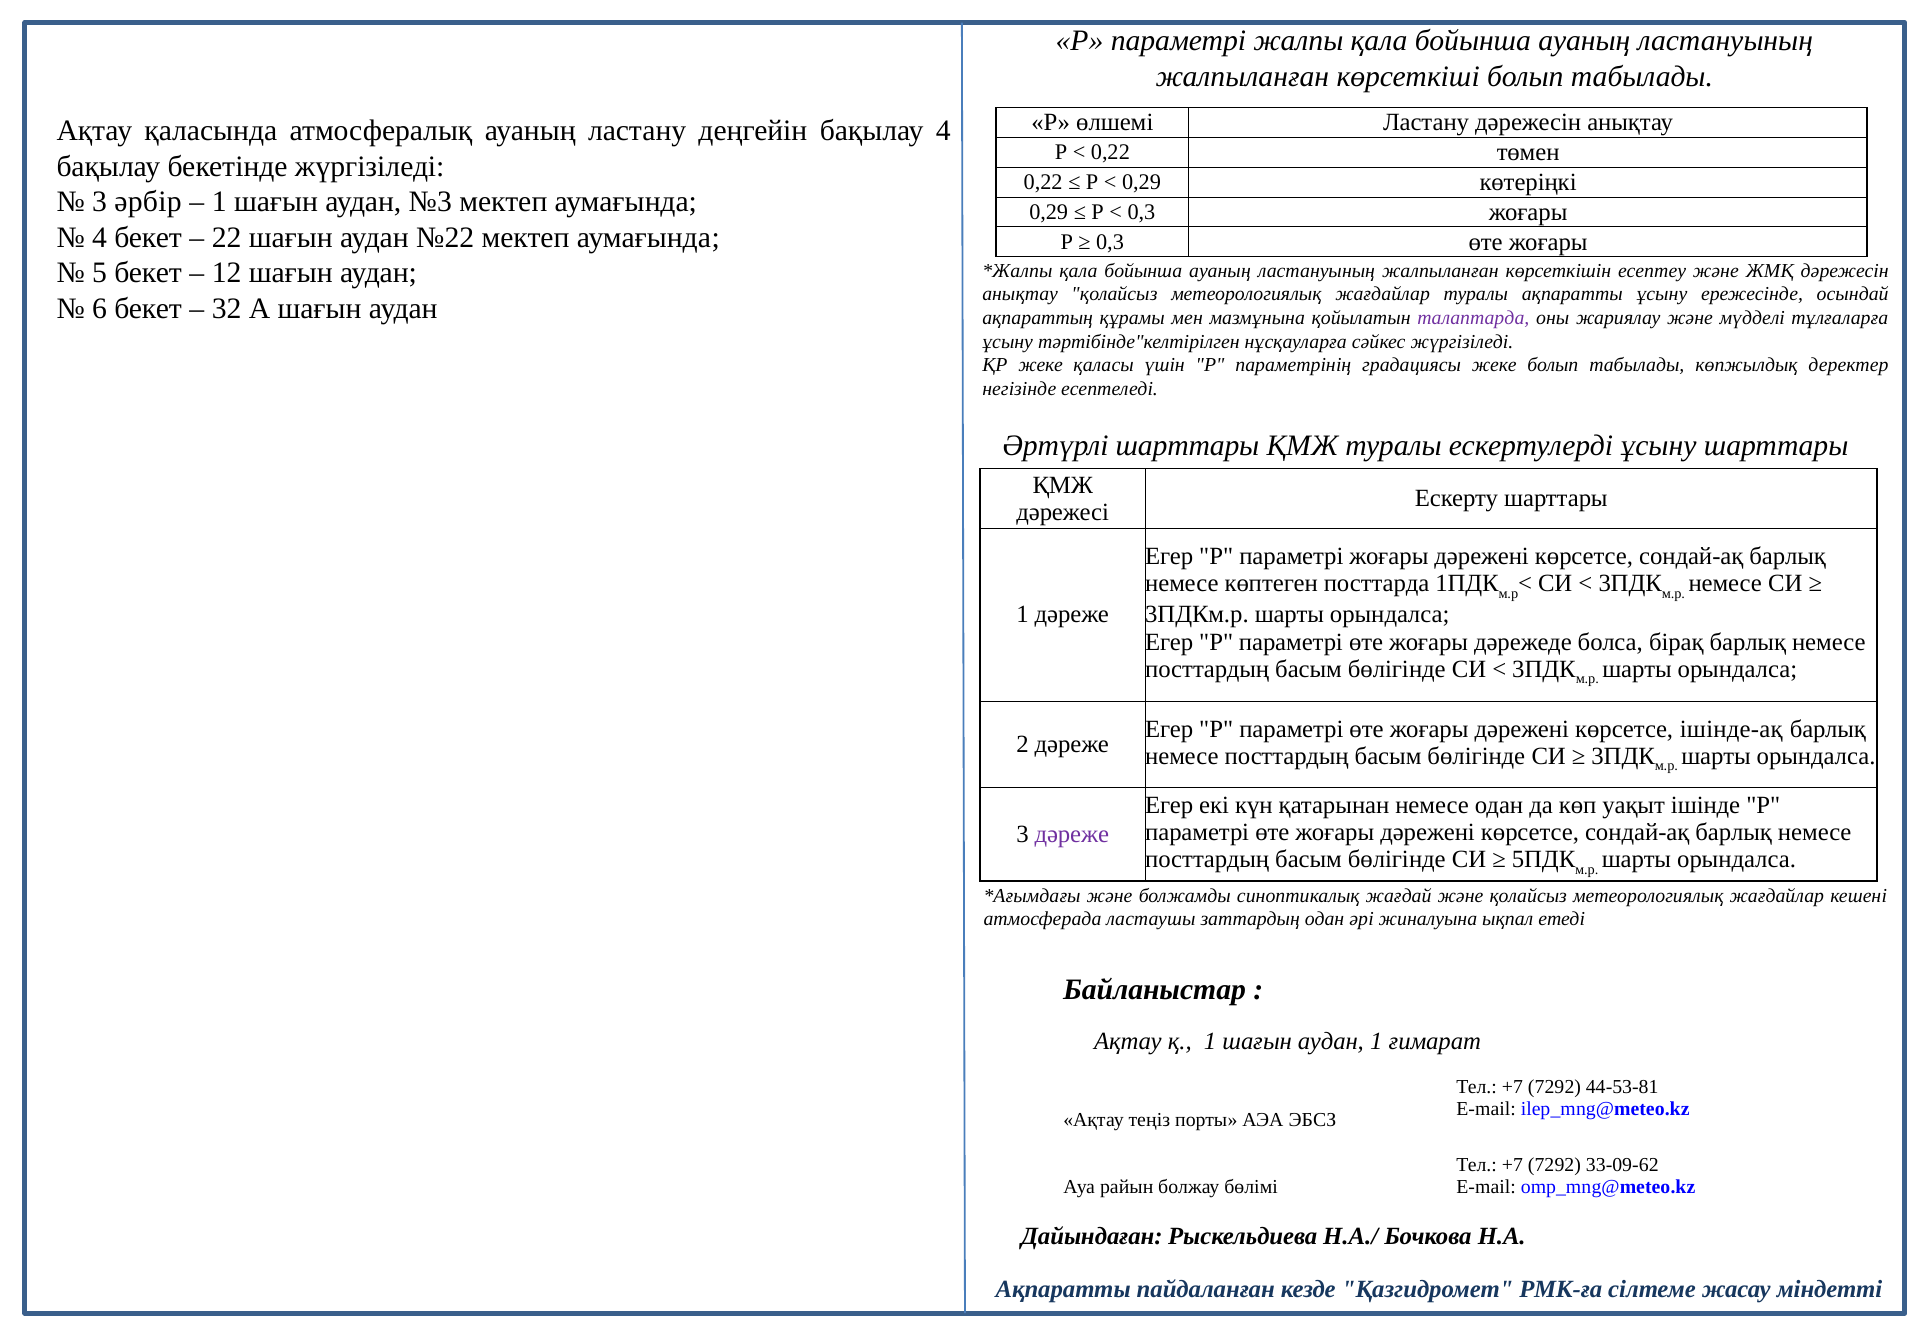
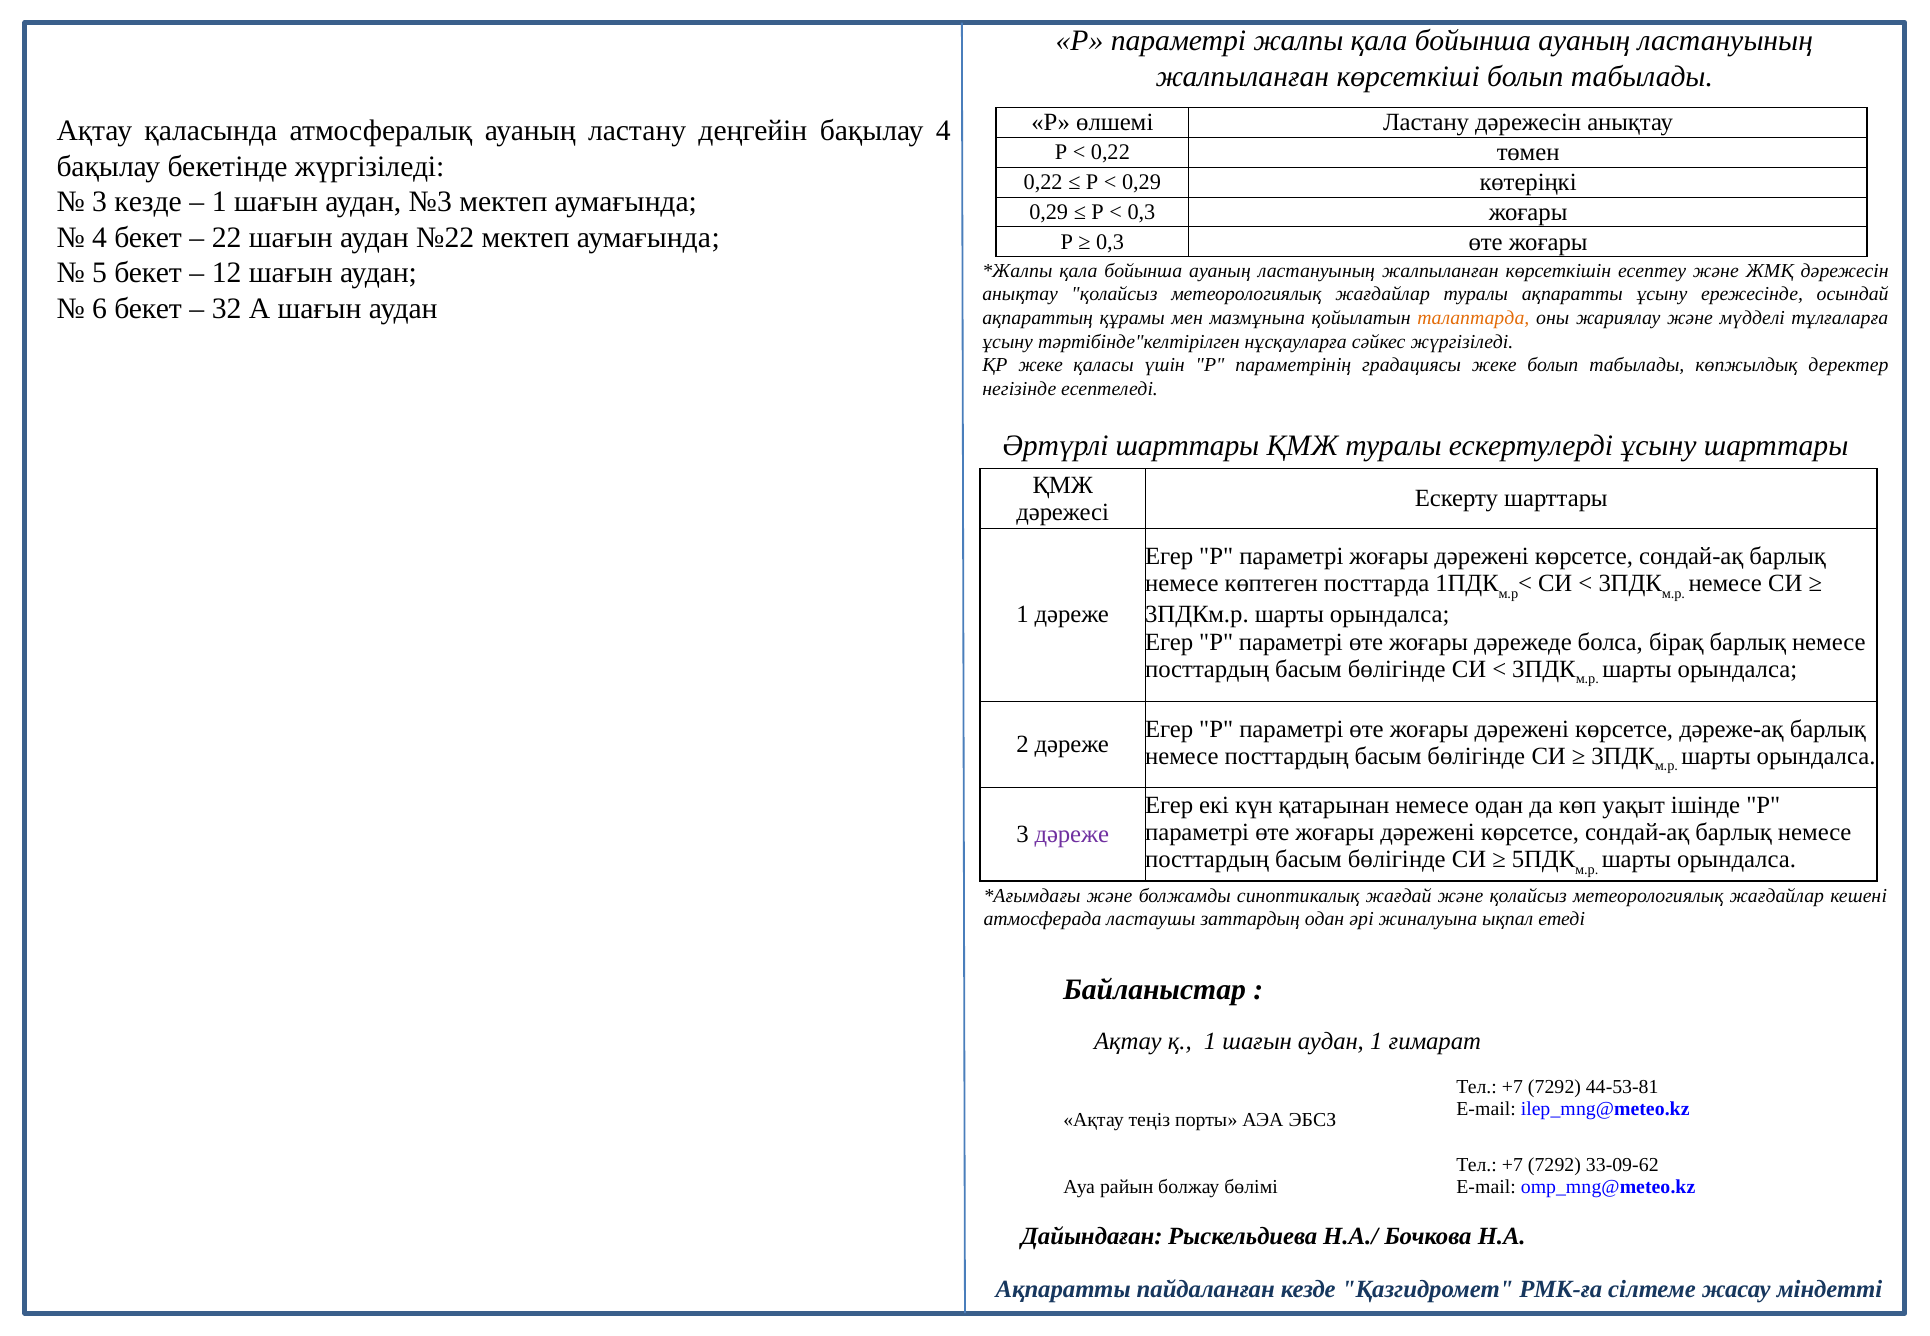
3 әрбір: әрбір -> кезде
талаптарда colour: purple -> orange
ішінде-ақ: ішінде-ақ -> дәреже-ақ
